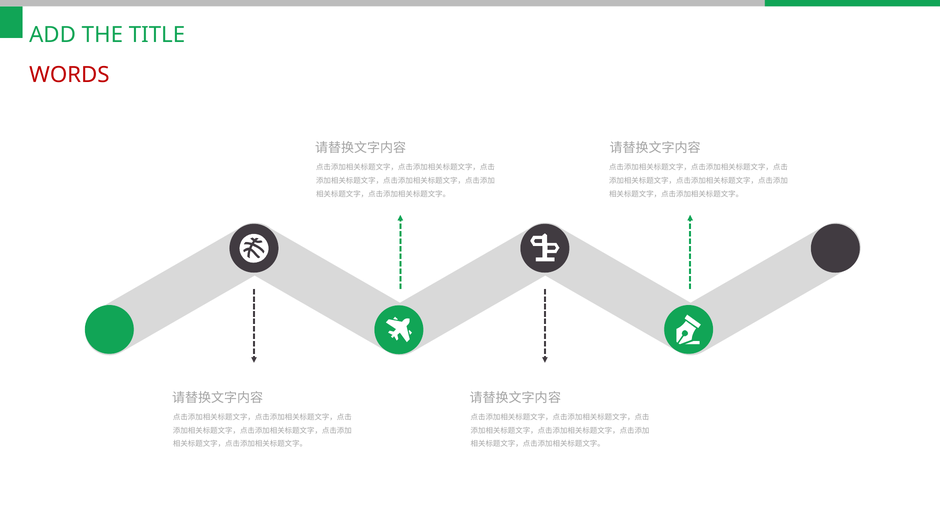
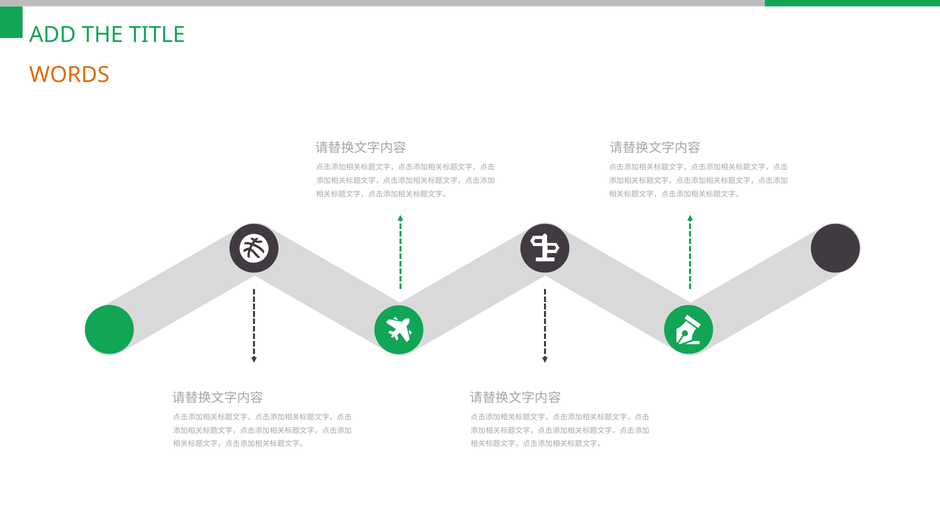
WORDS at (69, 75) colour: red -> orange
